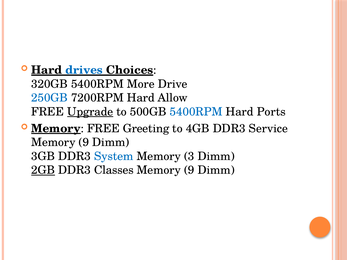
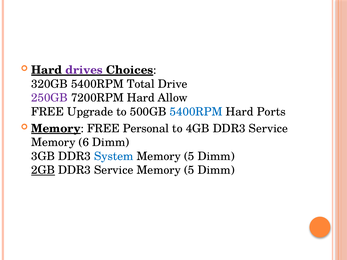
drives colour: blue -> purple
More: More -> Total
250GB colour: blue -> purple
Upgrade underline: present -> none
Greeting: Greeting -> Personal
9 at (84, 142): 9 -> 6
3 at (189, 156): 3 -> 5
Classes at (114, 170): Classes -> Service
9 at (189, 170): 9 -> 5
